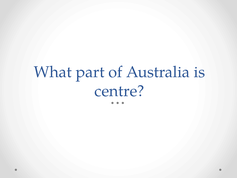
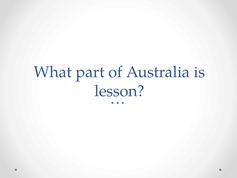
centre: centre -> lesson
